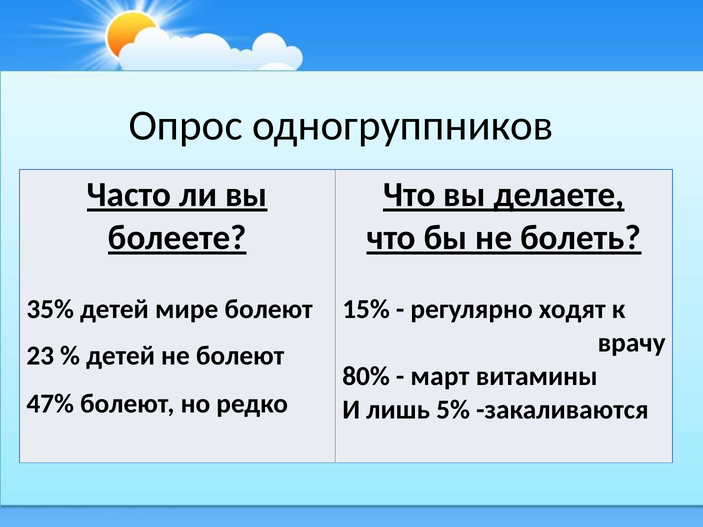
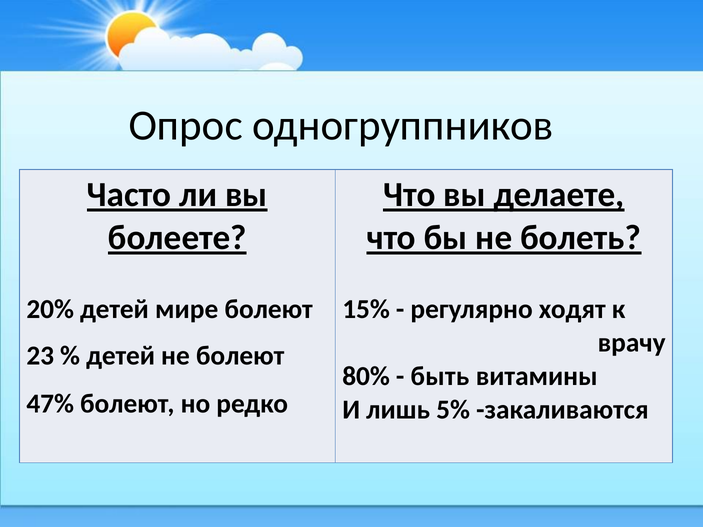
35%: 35% -> 20%
март: март -> быть
